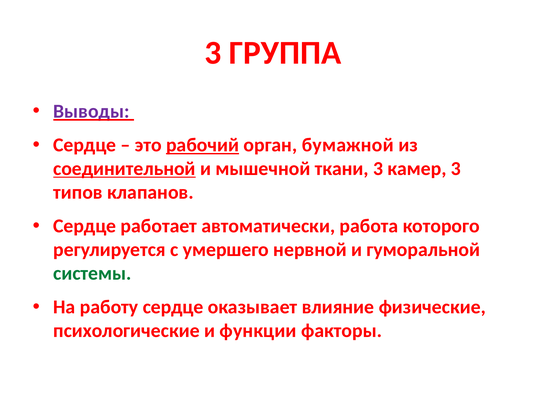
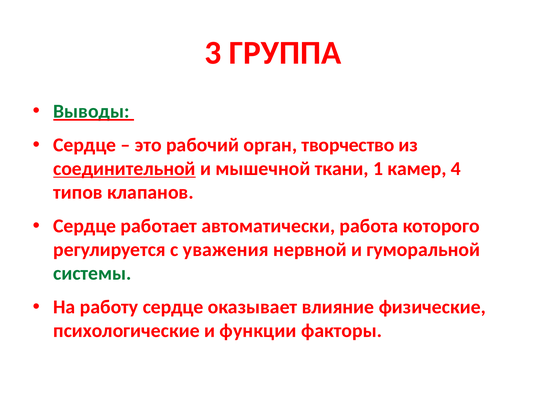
Выводы colour: purple -> green
рабочий underline: present -> none
бумажной: бумажной -> творчество
ткани 3: 3 -> 1
камер 3: 3 -> 4
умершего: умершего -> уважения
